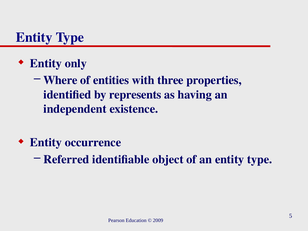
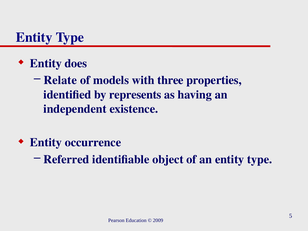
only: only -> does
Where: Where -> Relate
entities: entities -> models
